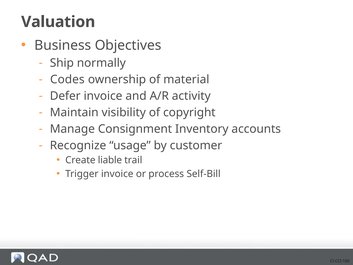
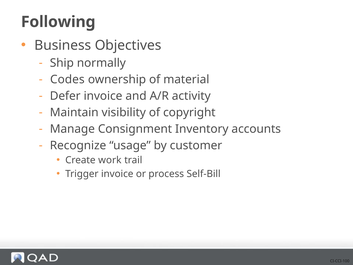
Valuation: Valuation -> Following
liable: liable -> work
